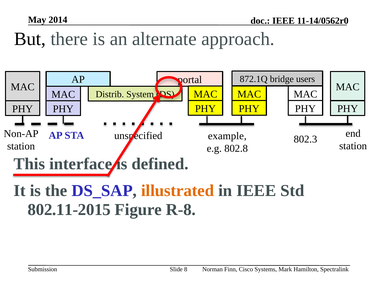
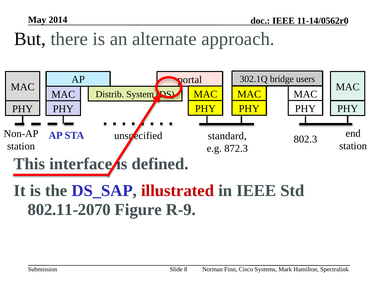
872.1Q: 872.1Q -> 302.1Q
example: example -> standard
802.8: 802.8 -> 872.3
illustrated colour: orange -> red
802.11-2015: 802.11-2015 -> 802.11-2070
R-8: R-8 -> R-9
